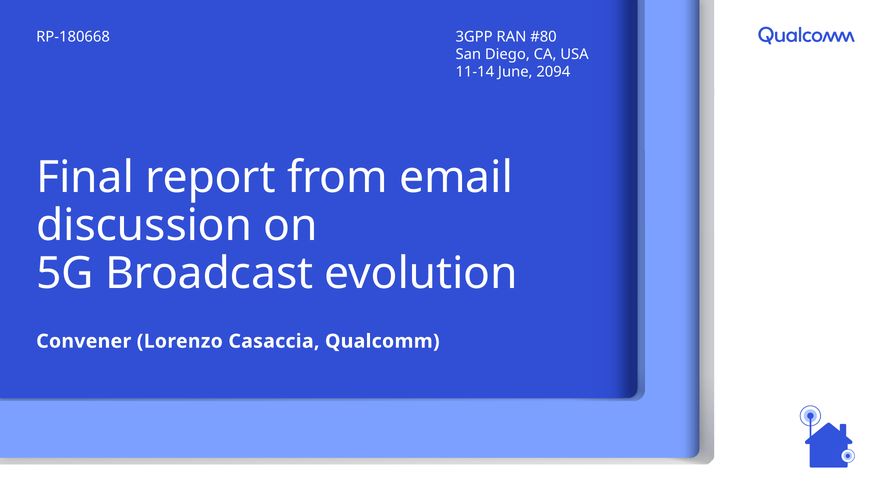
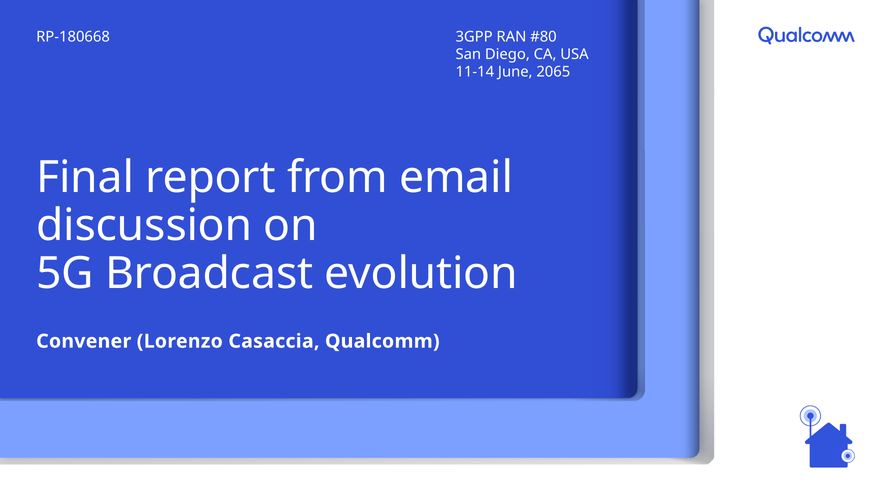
2094: 2094 -> 2065
